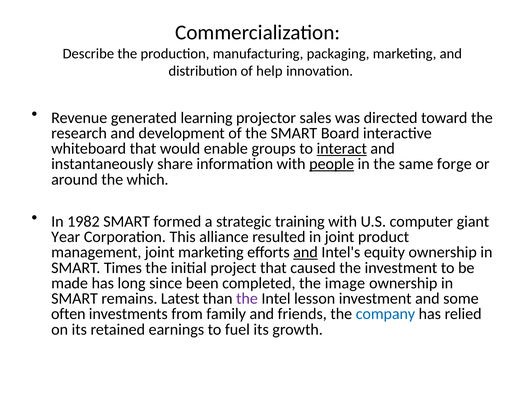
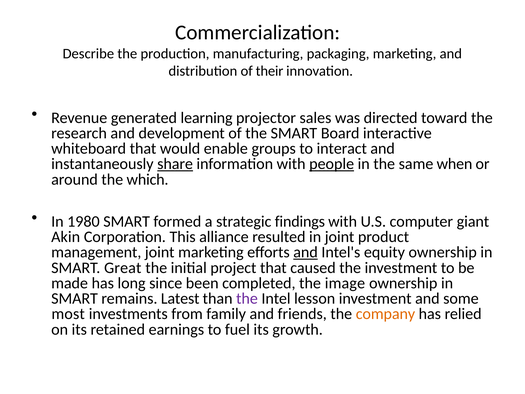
help: help -> their
interact underline: present -> none
share underline: none -> present
forge: forge -> when
1982: 1982 -> 1980
training: training -> findings
Year: Year -> Akin
Times: Times -> Great
often: often -> most
company colour: blue -> orange
